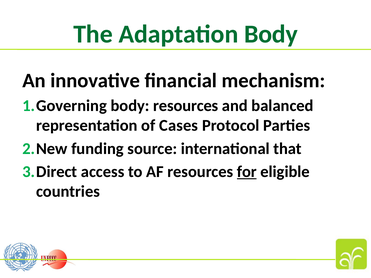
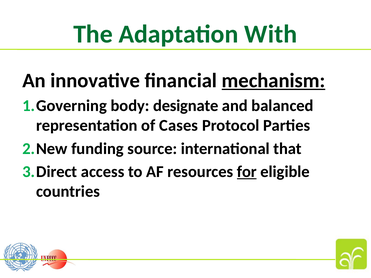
Adaptation Body: Body -> With
mechanism underline: none -> present
body resources: resources -> designate
